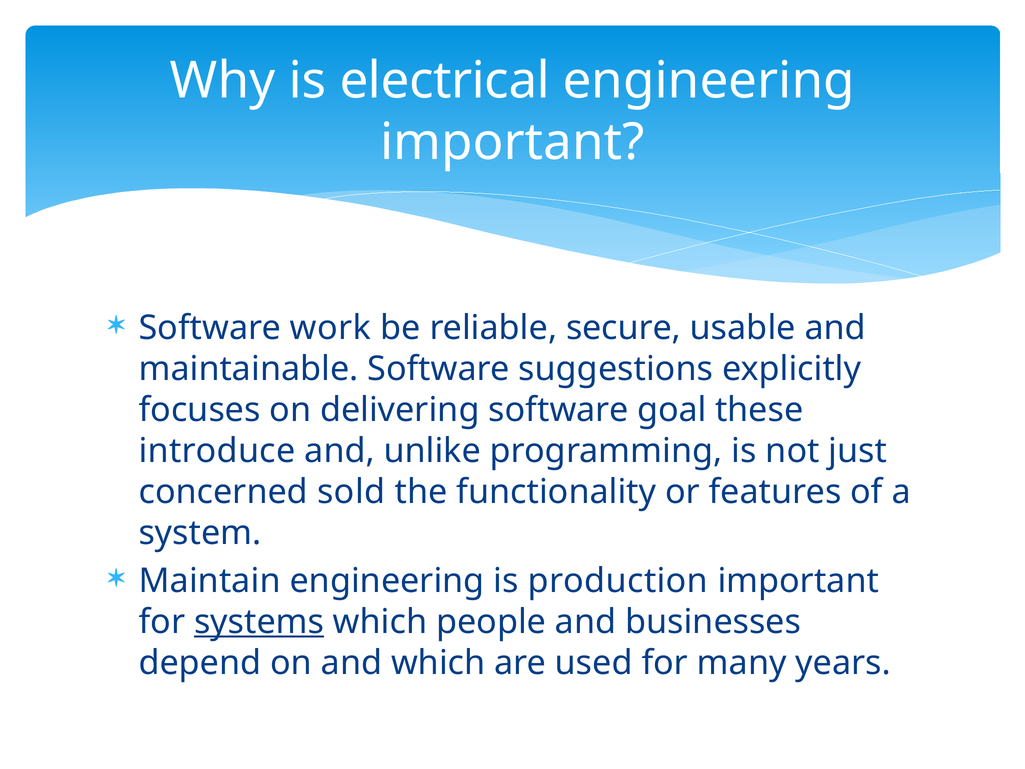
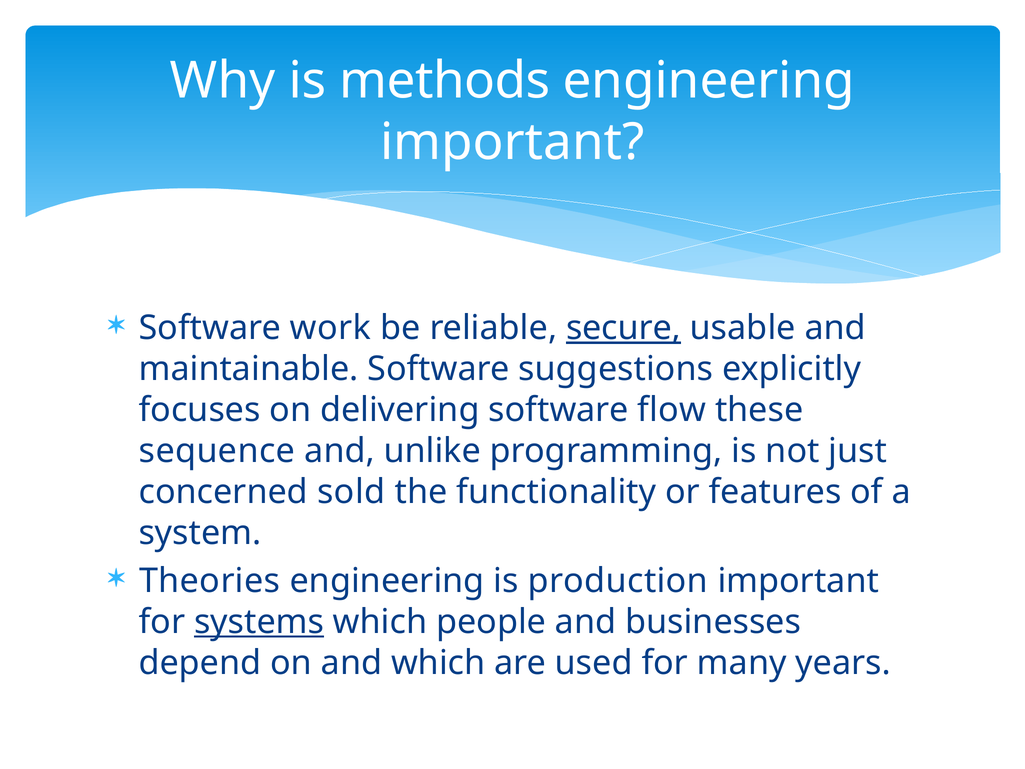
electrical: electrical -> methods
secure underline: none -> present
goal: goal -> flow
introduce: introduce -> sequence
Maintain: Maintain -> Theories
